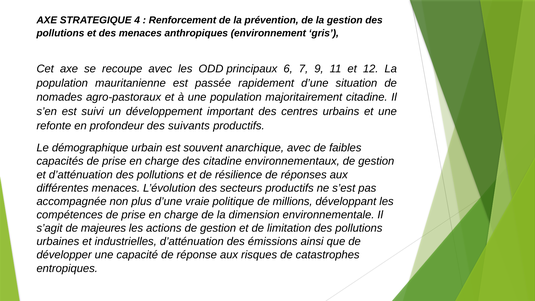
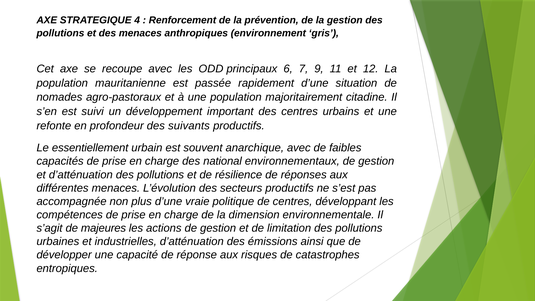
démographique: démographique -> essentiellement
des citadine: citadine -> national
de millions: millions -> centres
